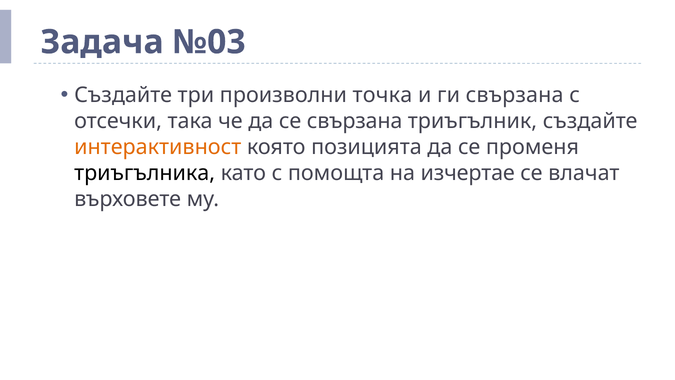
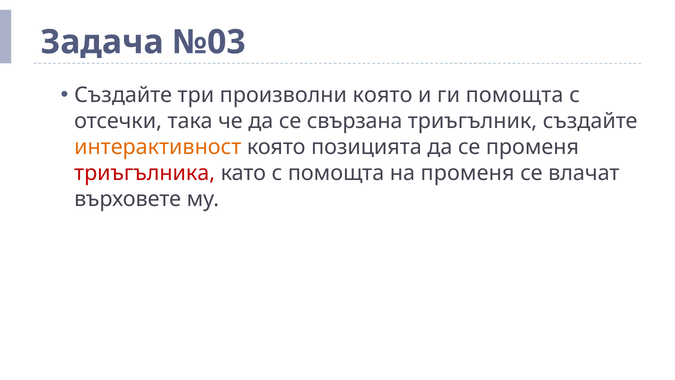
произволни точка: точка -> която
ги свързана: свързана -> помощта
триъгълника colour: black -> red
на изчертае: изчертае -> променя
